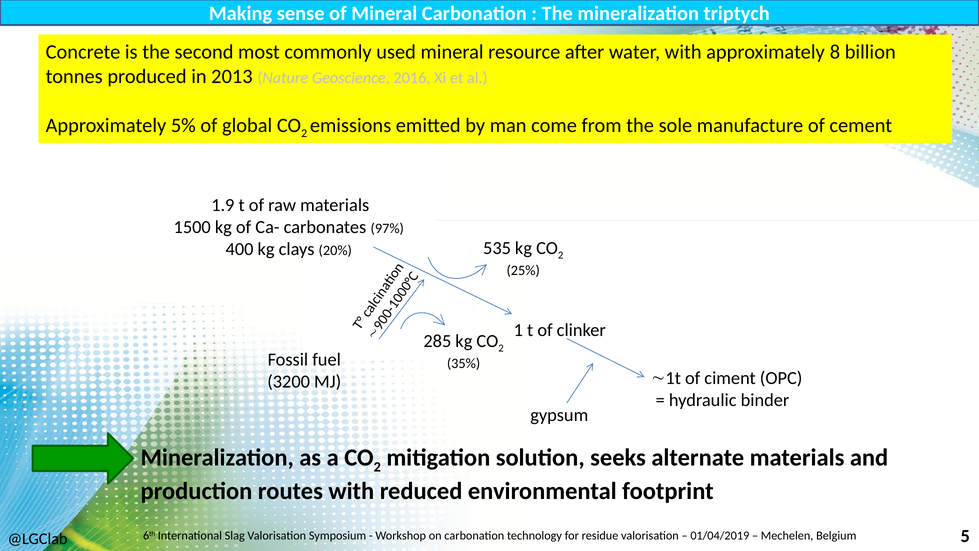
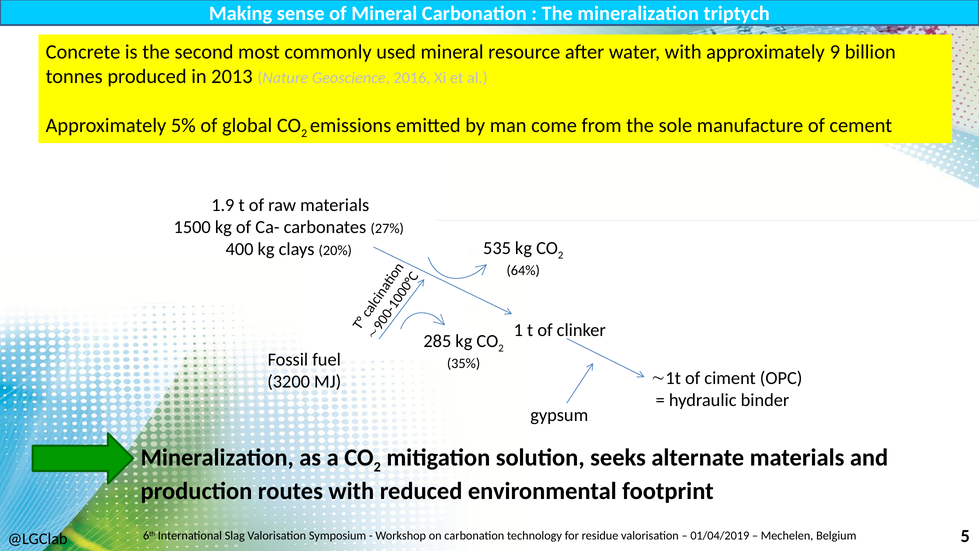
approximately 8: 8 -> 9
97%: 97% -> 27%
25%: 25% -> 64%
